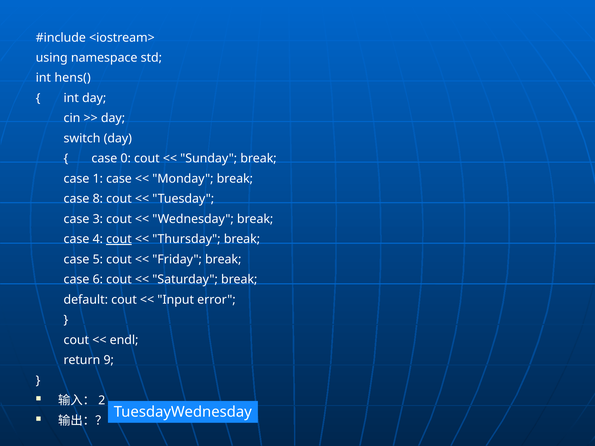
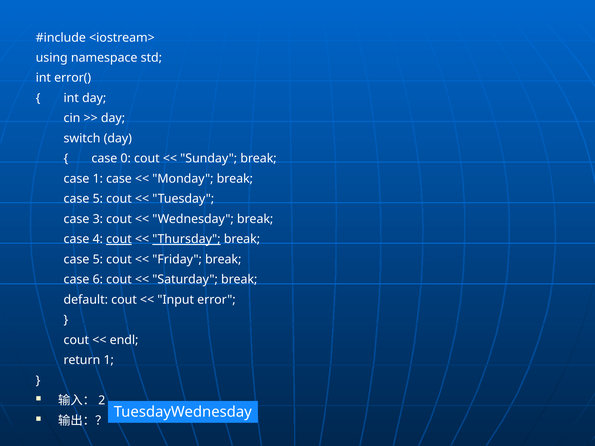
hens(: hens( -> error(
8 at (98, 199): 8 -> 5
Thursday underline: none -> present
return 9: 9 -> 1
